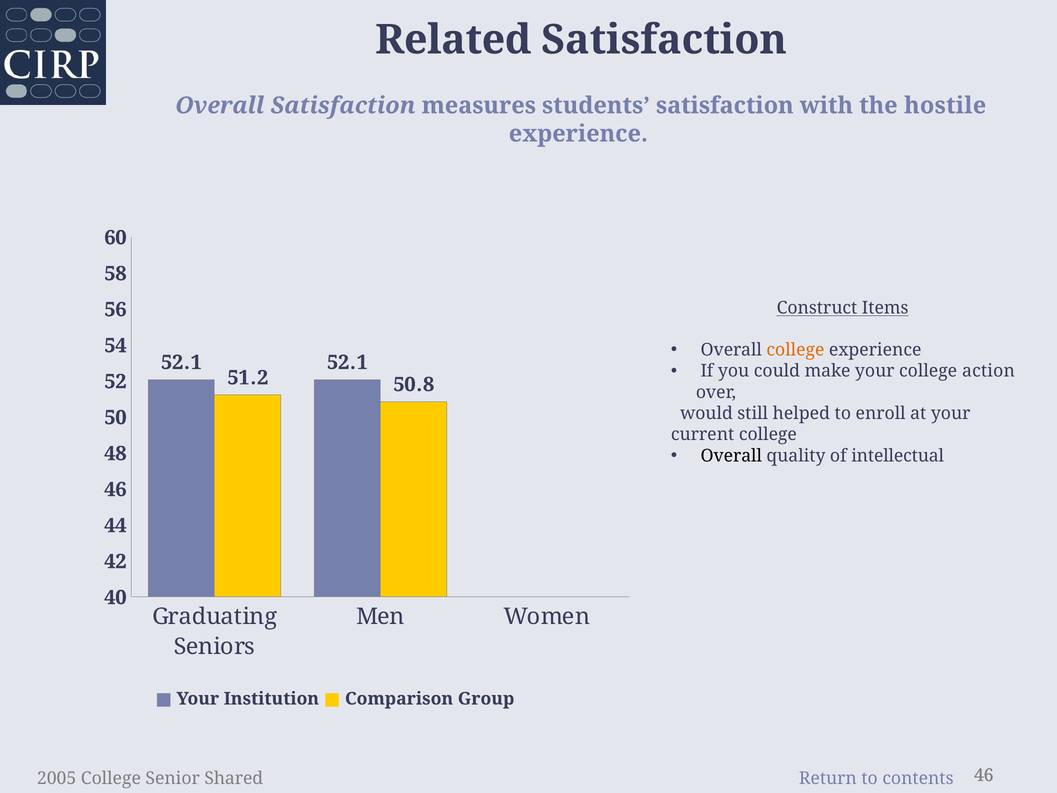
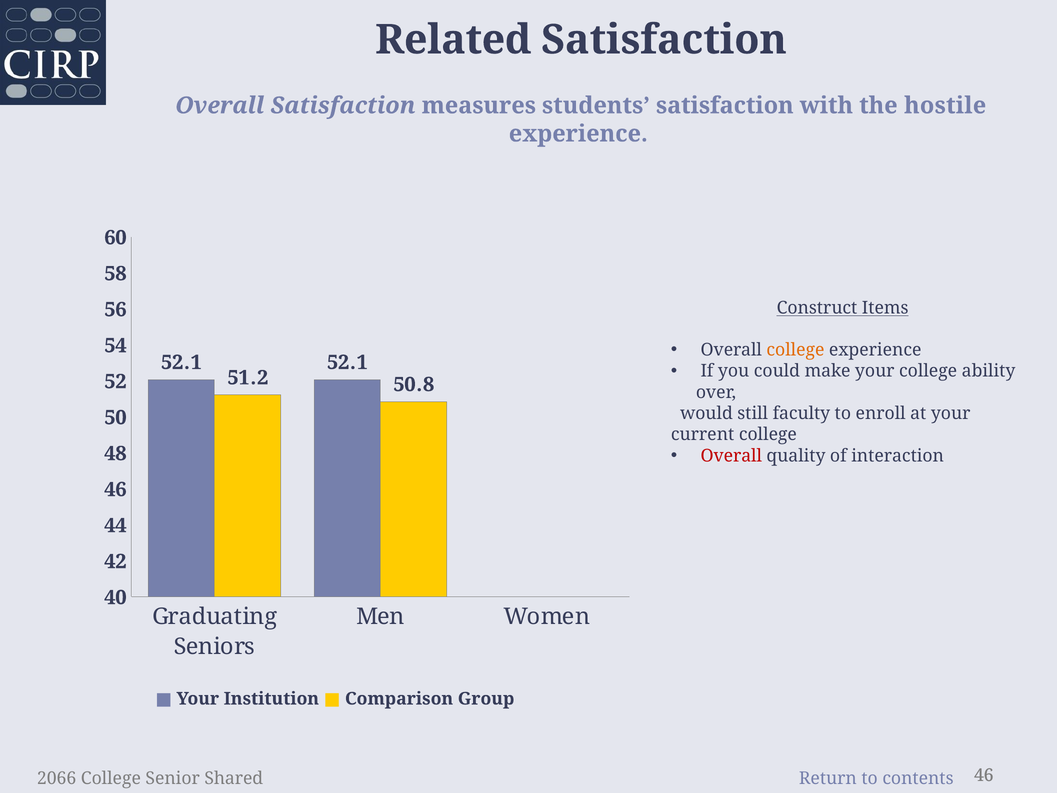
action: action -> ability
helped: helped -> faculty
Overall at (731, 456) colour: black -> red
intellectual: intellectual -> interaction
2005: 2005 -> 2066
